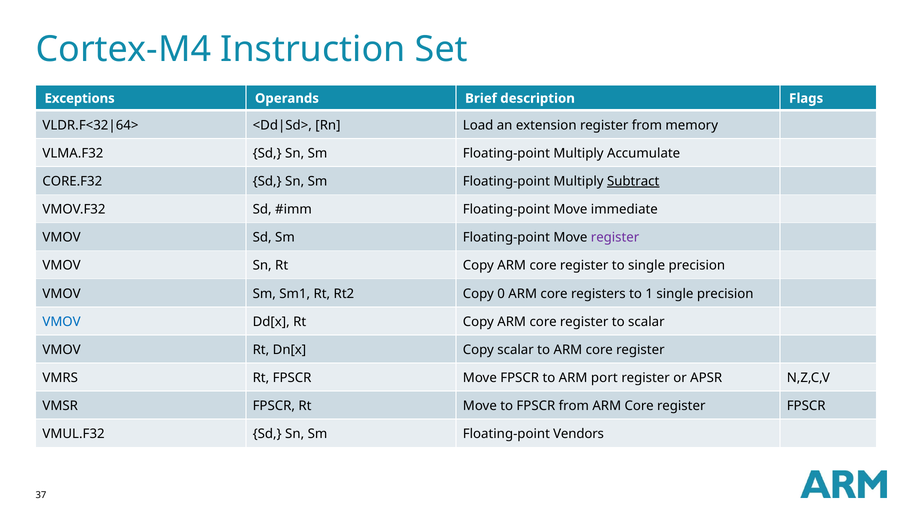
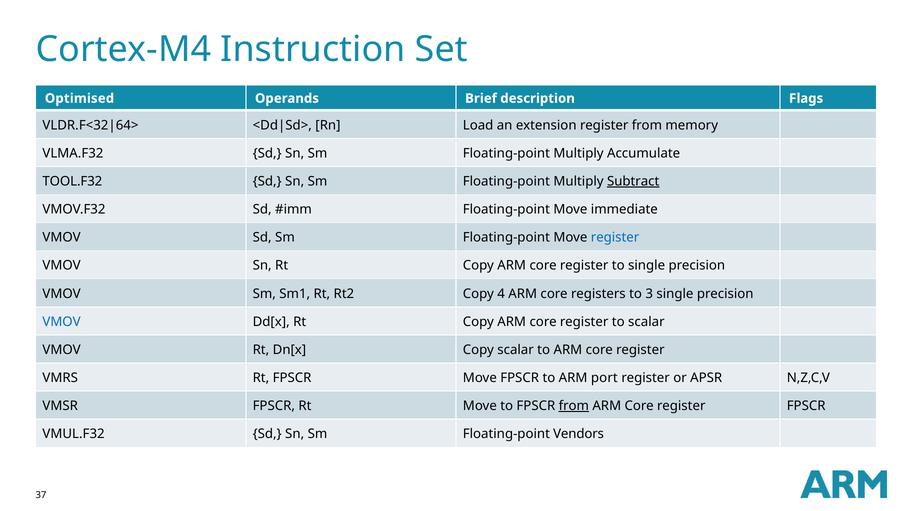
Exceptions: Exceptions -> Optimised
CORE.F32: CORE.F32 -> TOOL.F32
register at (615, 237) colour: purple -> blue
0: 0 -> 4
1: 1 -> 3
from at (574, 405) underline: none -> present
